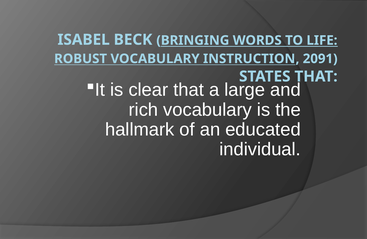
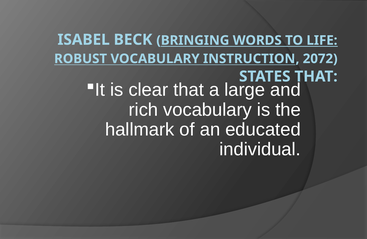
2091: 2091 -> 2072
